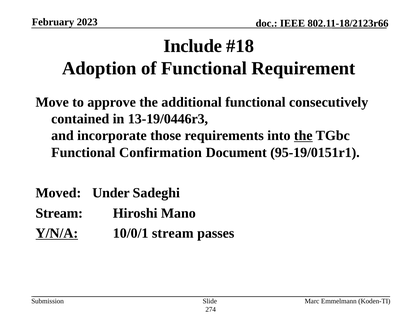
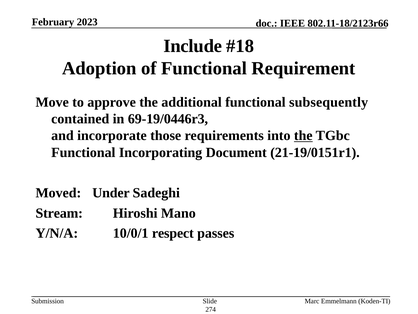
consecutively: consecutively -> subsequently
13-19/0446r3: 13-19/0446r3 -> 69-19/0446r3
Confirmation: Confirmation -> Incorporating
95-19/0151r1: 95-19/0151r1 -> 21-19/0151r1
Y/N/A underline: present -> none
10/0/1 stream: stream -> respect
